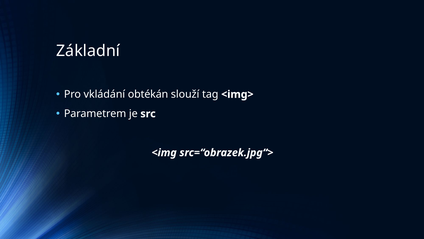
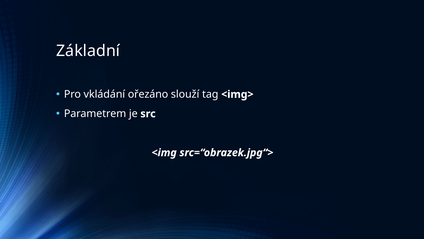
obtékán: obtékán -> ořezáno
